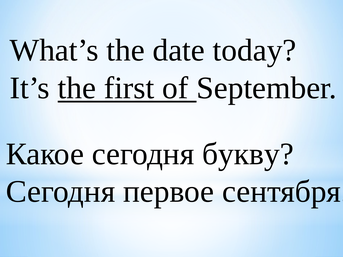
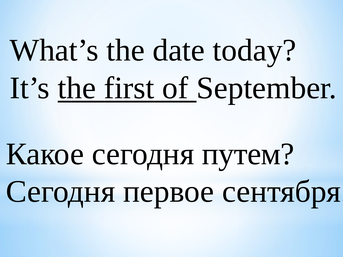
букву: букву -> путем
